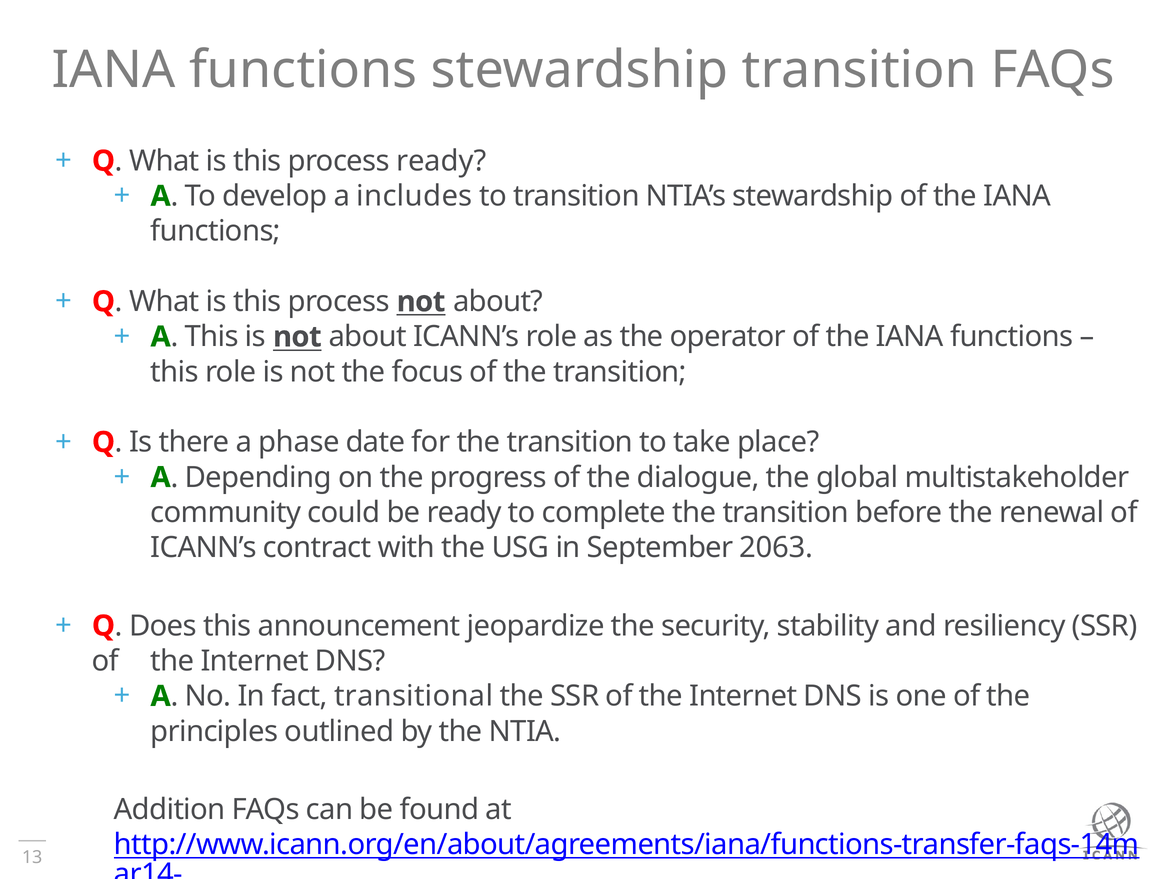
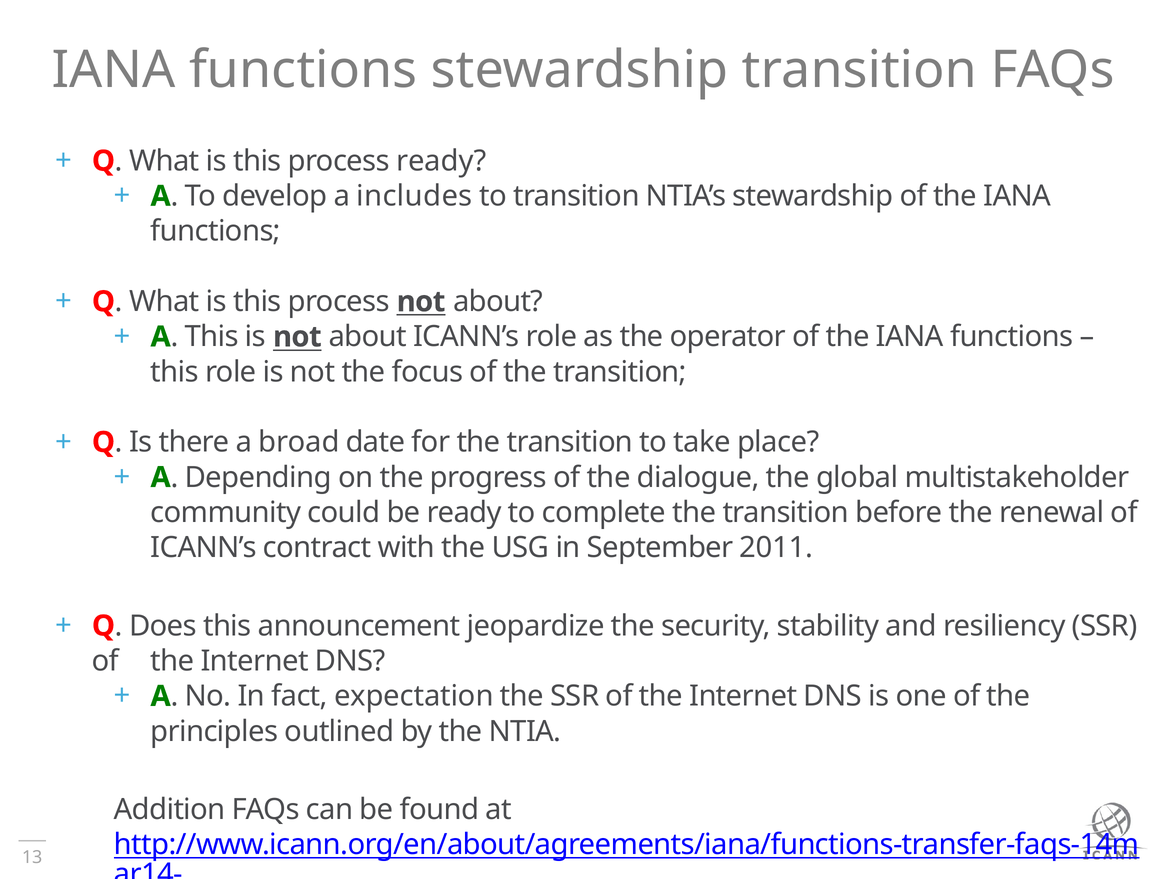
phase: phase -> broad
2063: 2063 -> 2011
transitional: transitional -> expectation
